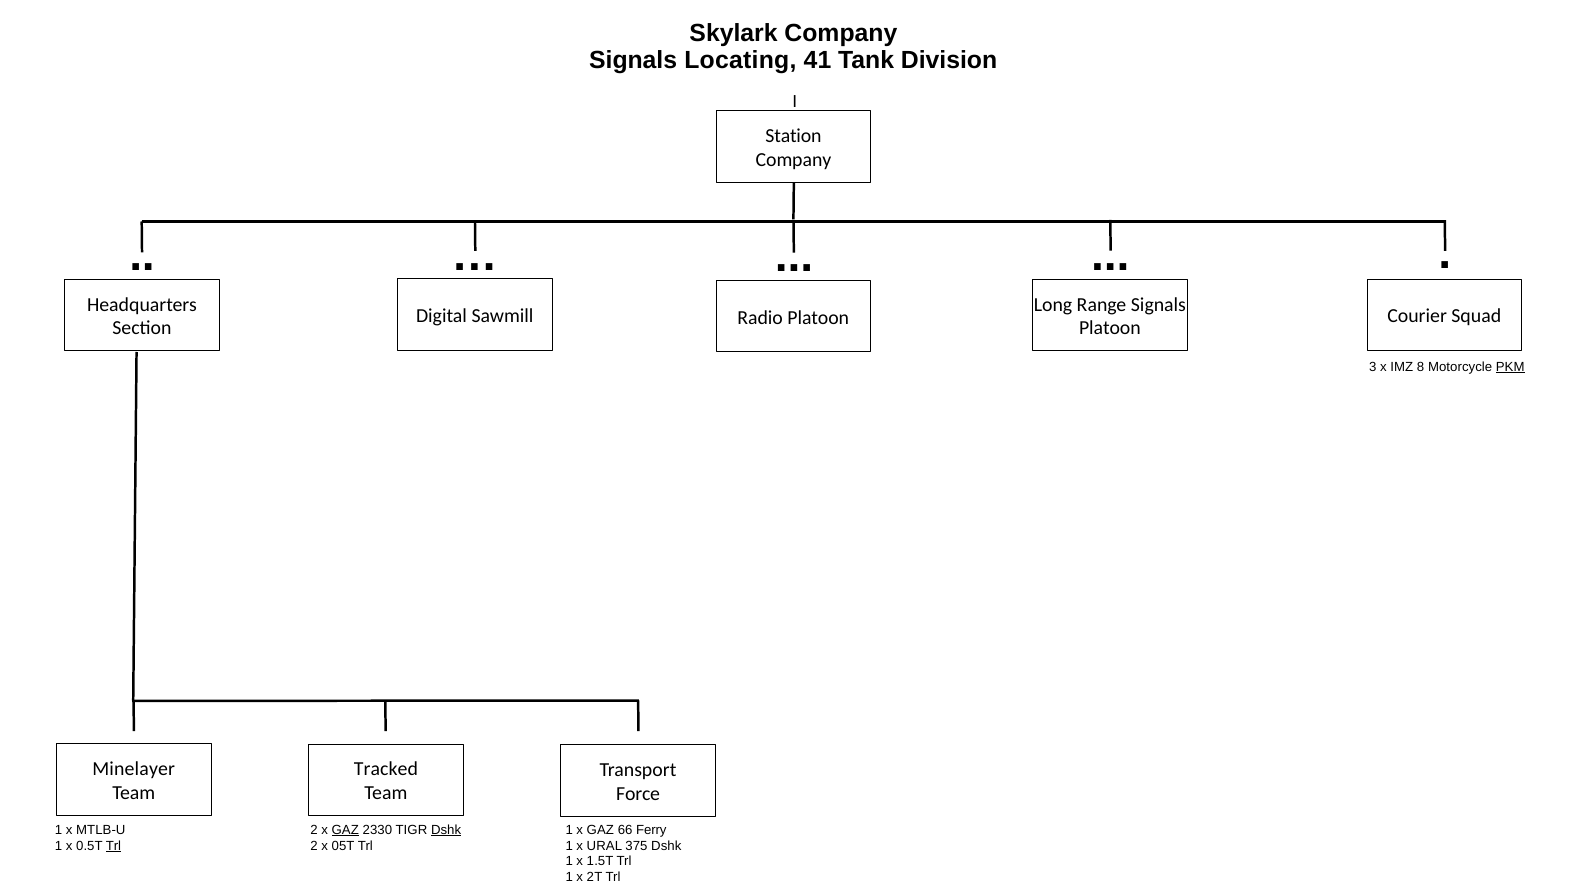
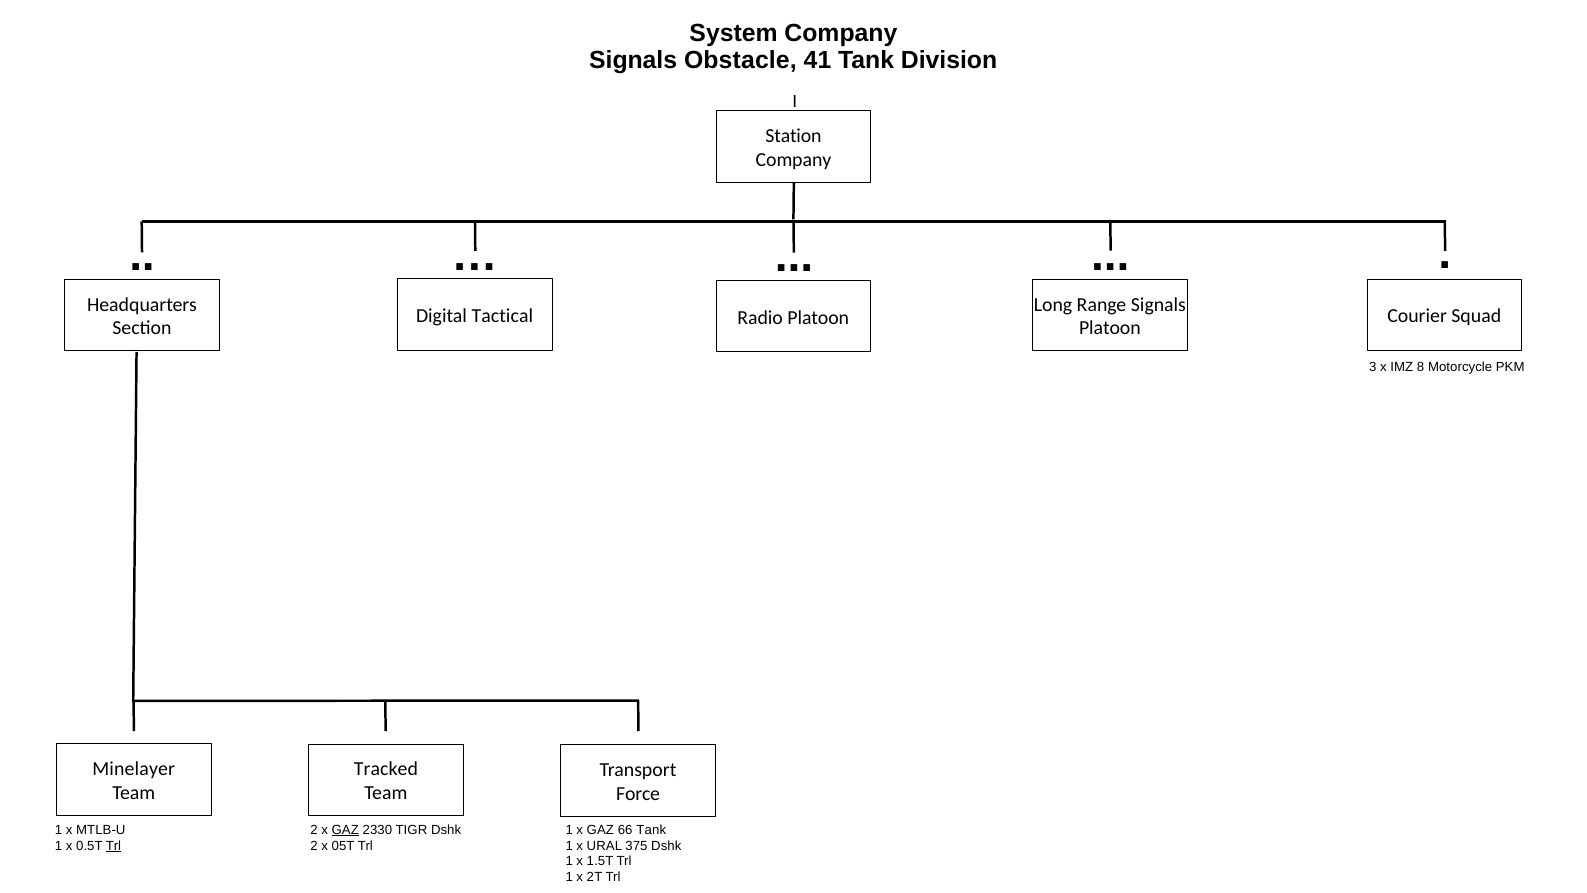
Skylark: Skylark -> System
Locating: Locating -> Obstacle
Sawmill: Sawmill -> Tactical
PKM underline: present -> none
Dshk at (446, 830) underline: present -> none
66 Ferry: Ferry -> Tank
